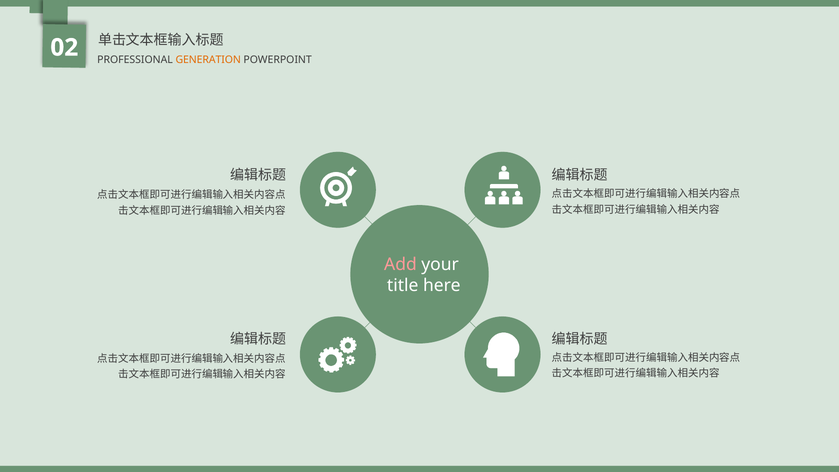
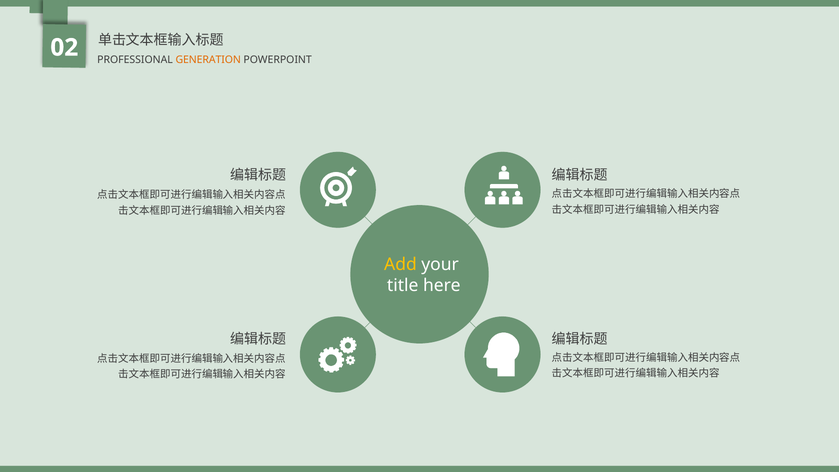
Add colour: pink -> yellow
